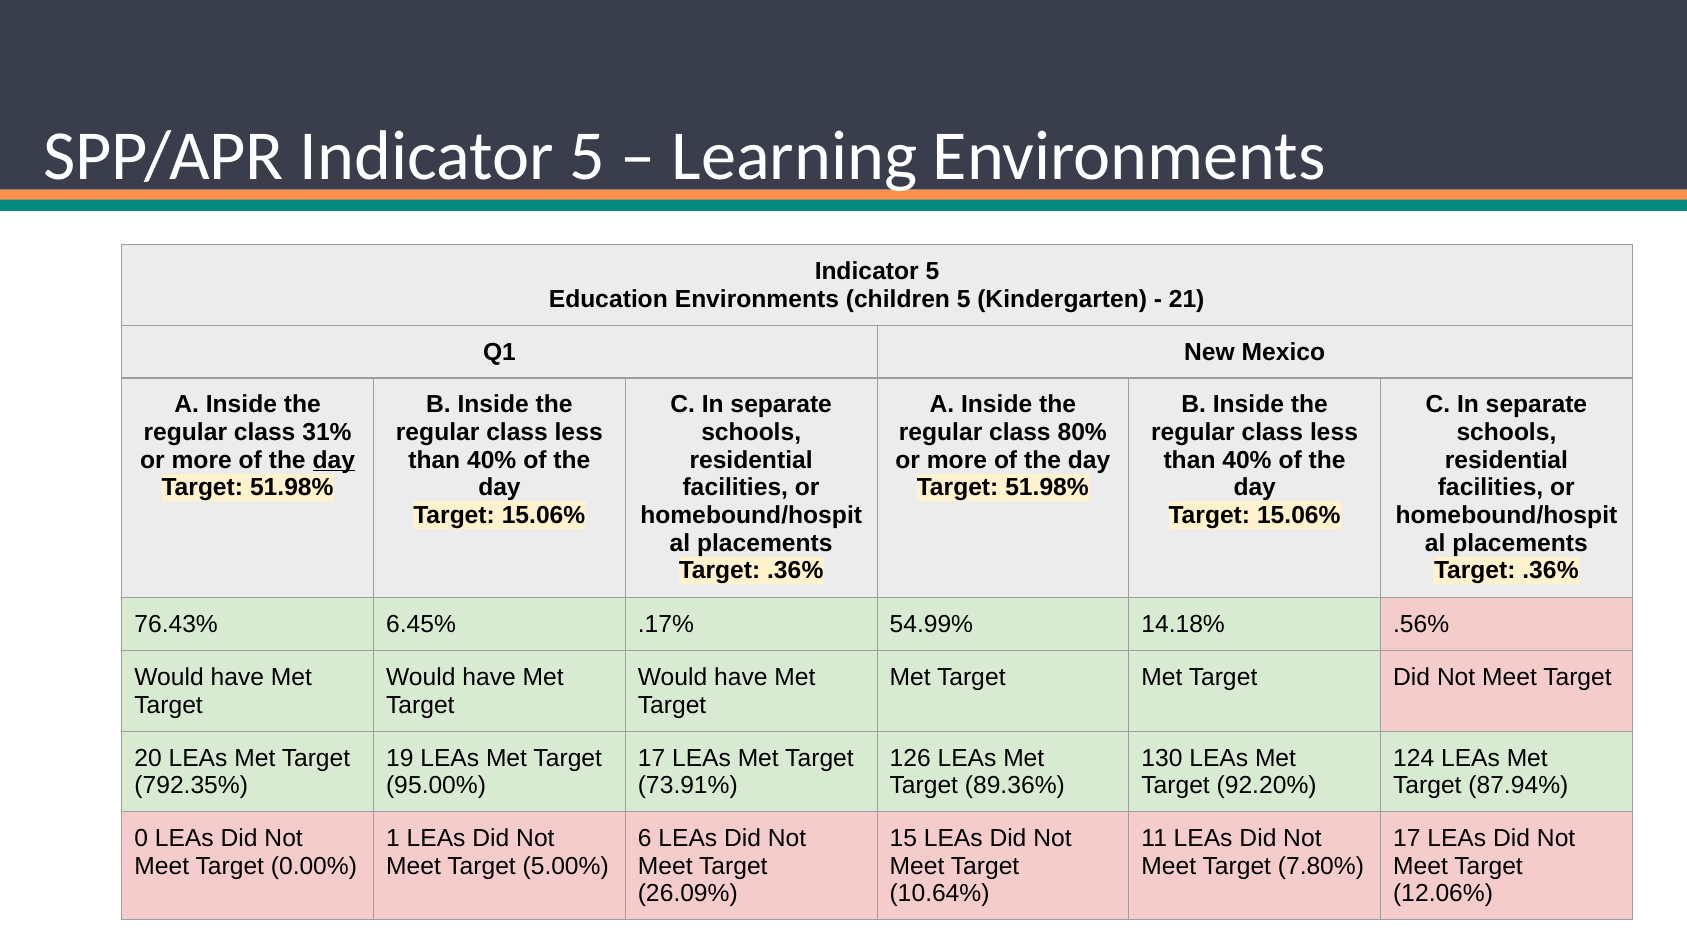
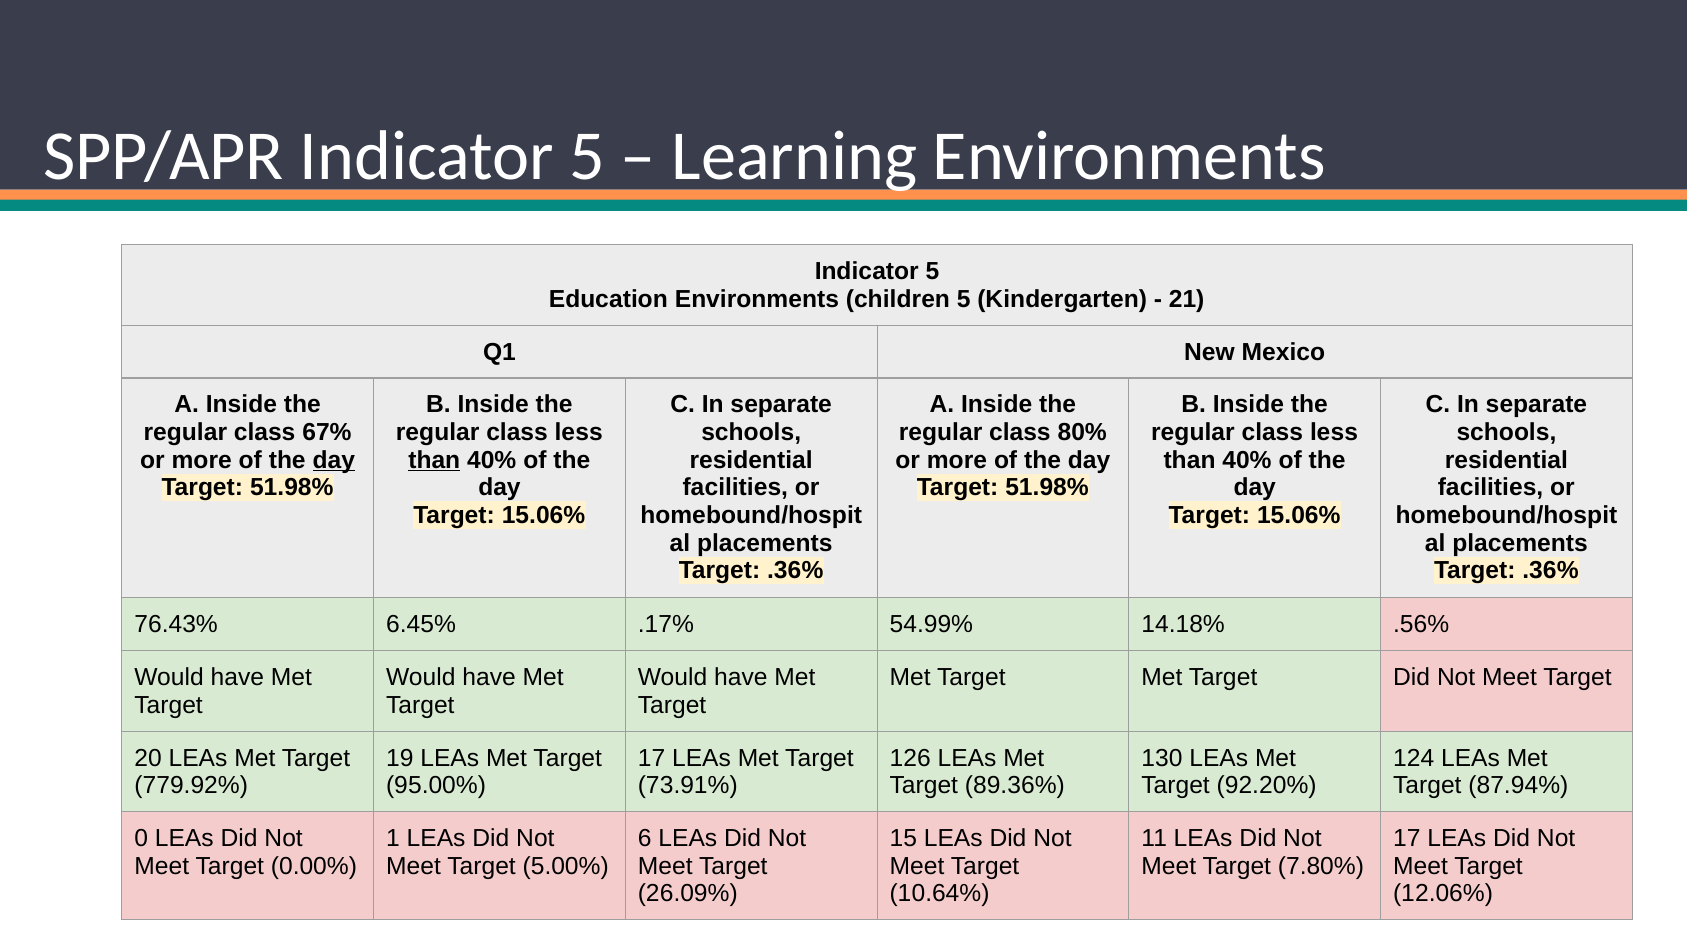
31%: 31% -> 67%
than at (434, 460) underline: none -> present
792.35%: 792.35% -> 779.92%
